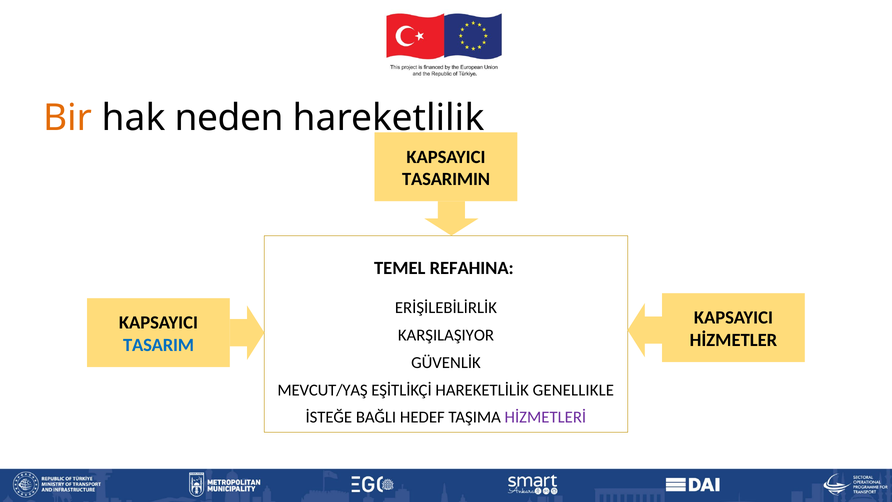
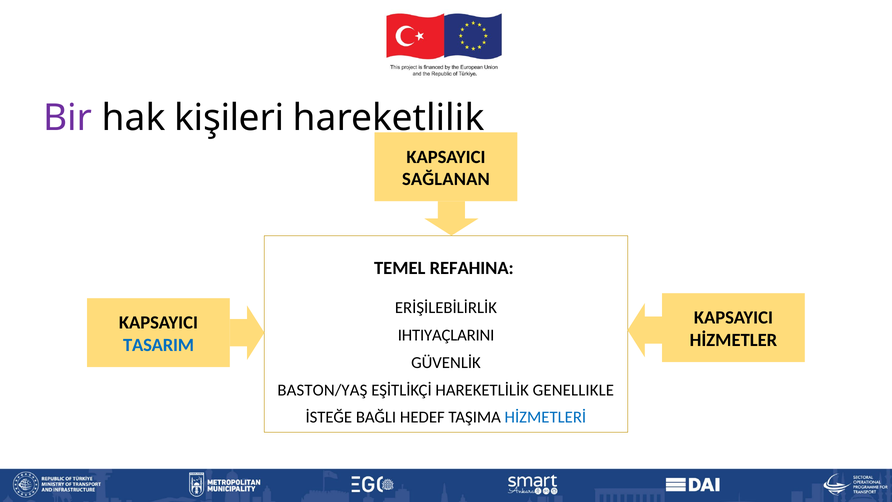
Bir colour: orange -> purple
neden: neden -> kişileri
TASARIMIN: TASARIMIN -> SAĞLANAN
KARŞILAŞIYOR: KARŞILAŞIYOR -> IHTIYAÇLARINI
MEVCUT/YAŞ: MEVCUT/YAŞ -> BASTON/YAŞ
HİZMETLERİ colour: purple -> blue
